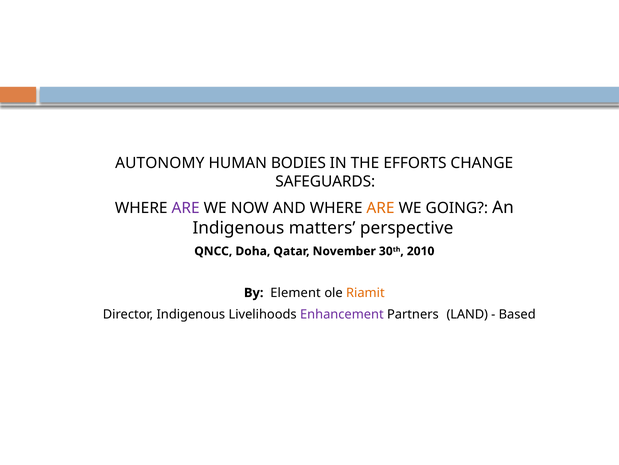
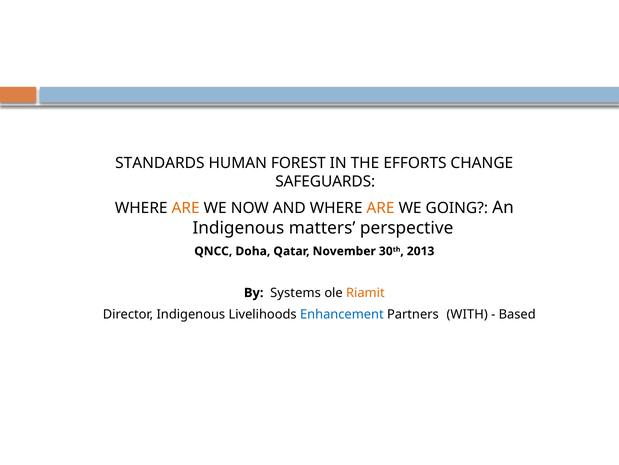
AUTONOMY: AUTONOMY -> STANDARDS
BODIES: BODIES -> FOREST
ARE at (186, 208) colour: purple -> orange
2010: 2010 -> 2013
Element: Element -> Systems
Enhancement colour: purple -> blue
LAND: LAND -> WITH
